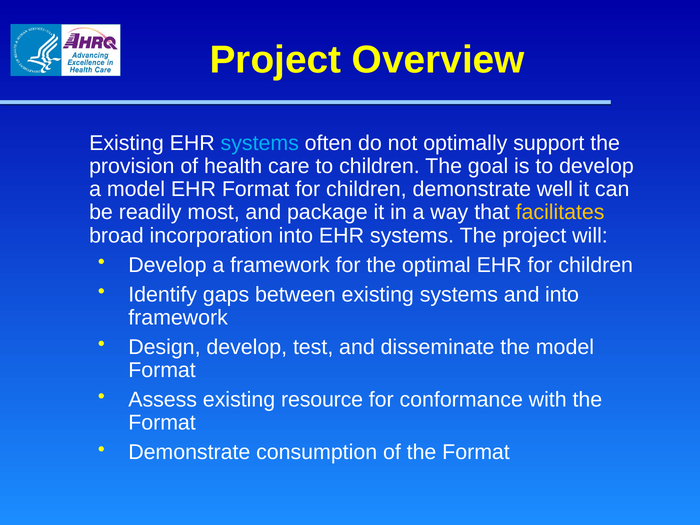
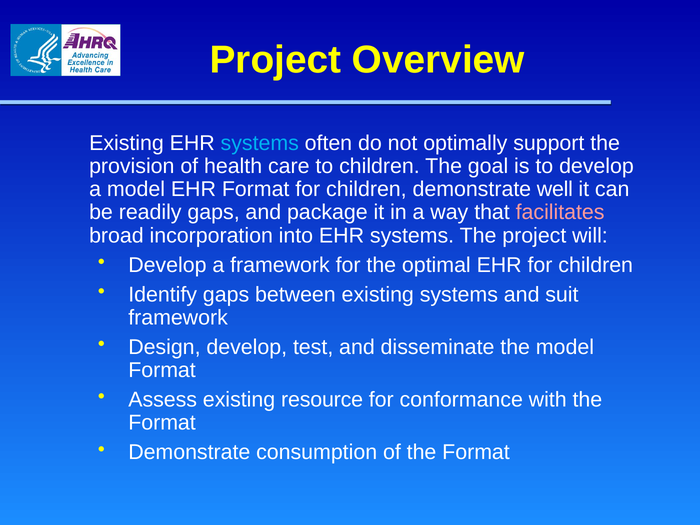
readily most: most -> gaps
facilitates colour: yellow -> pink
and into: into -> suit
